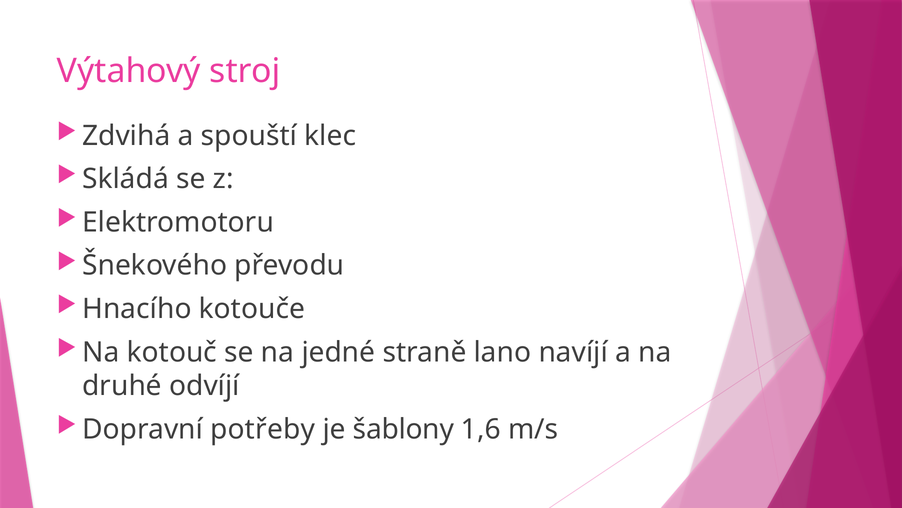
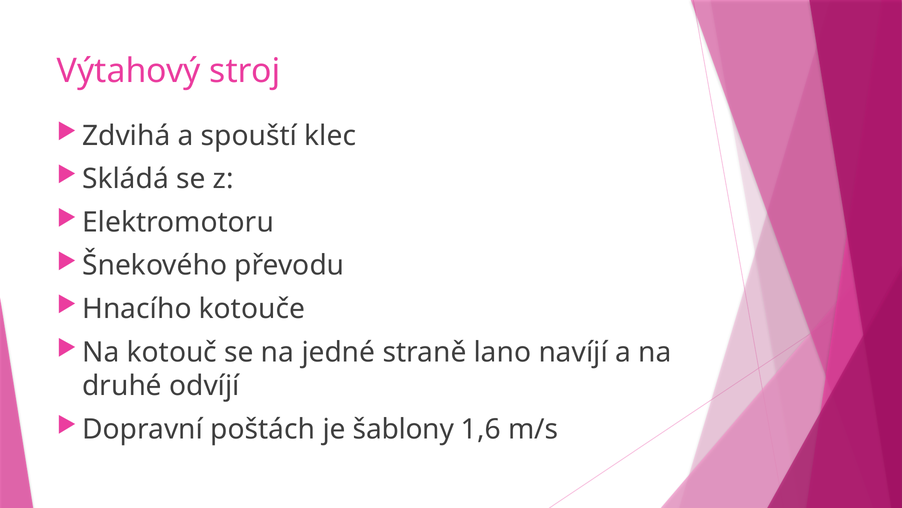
potřeby: potřeby -> poštách
